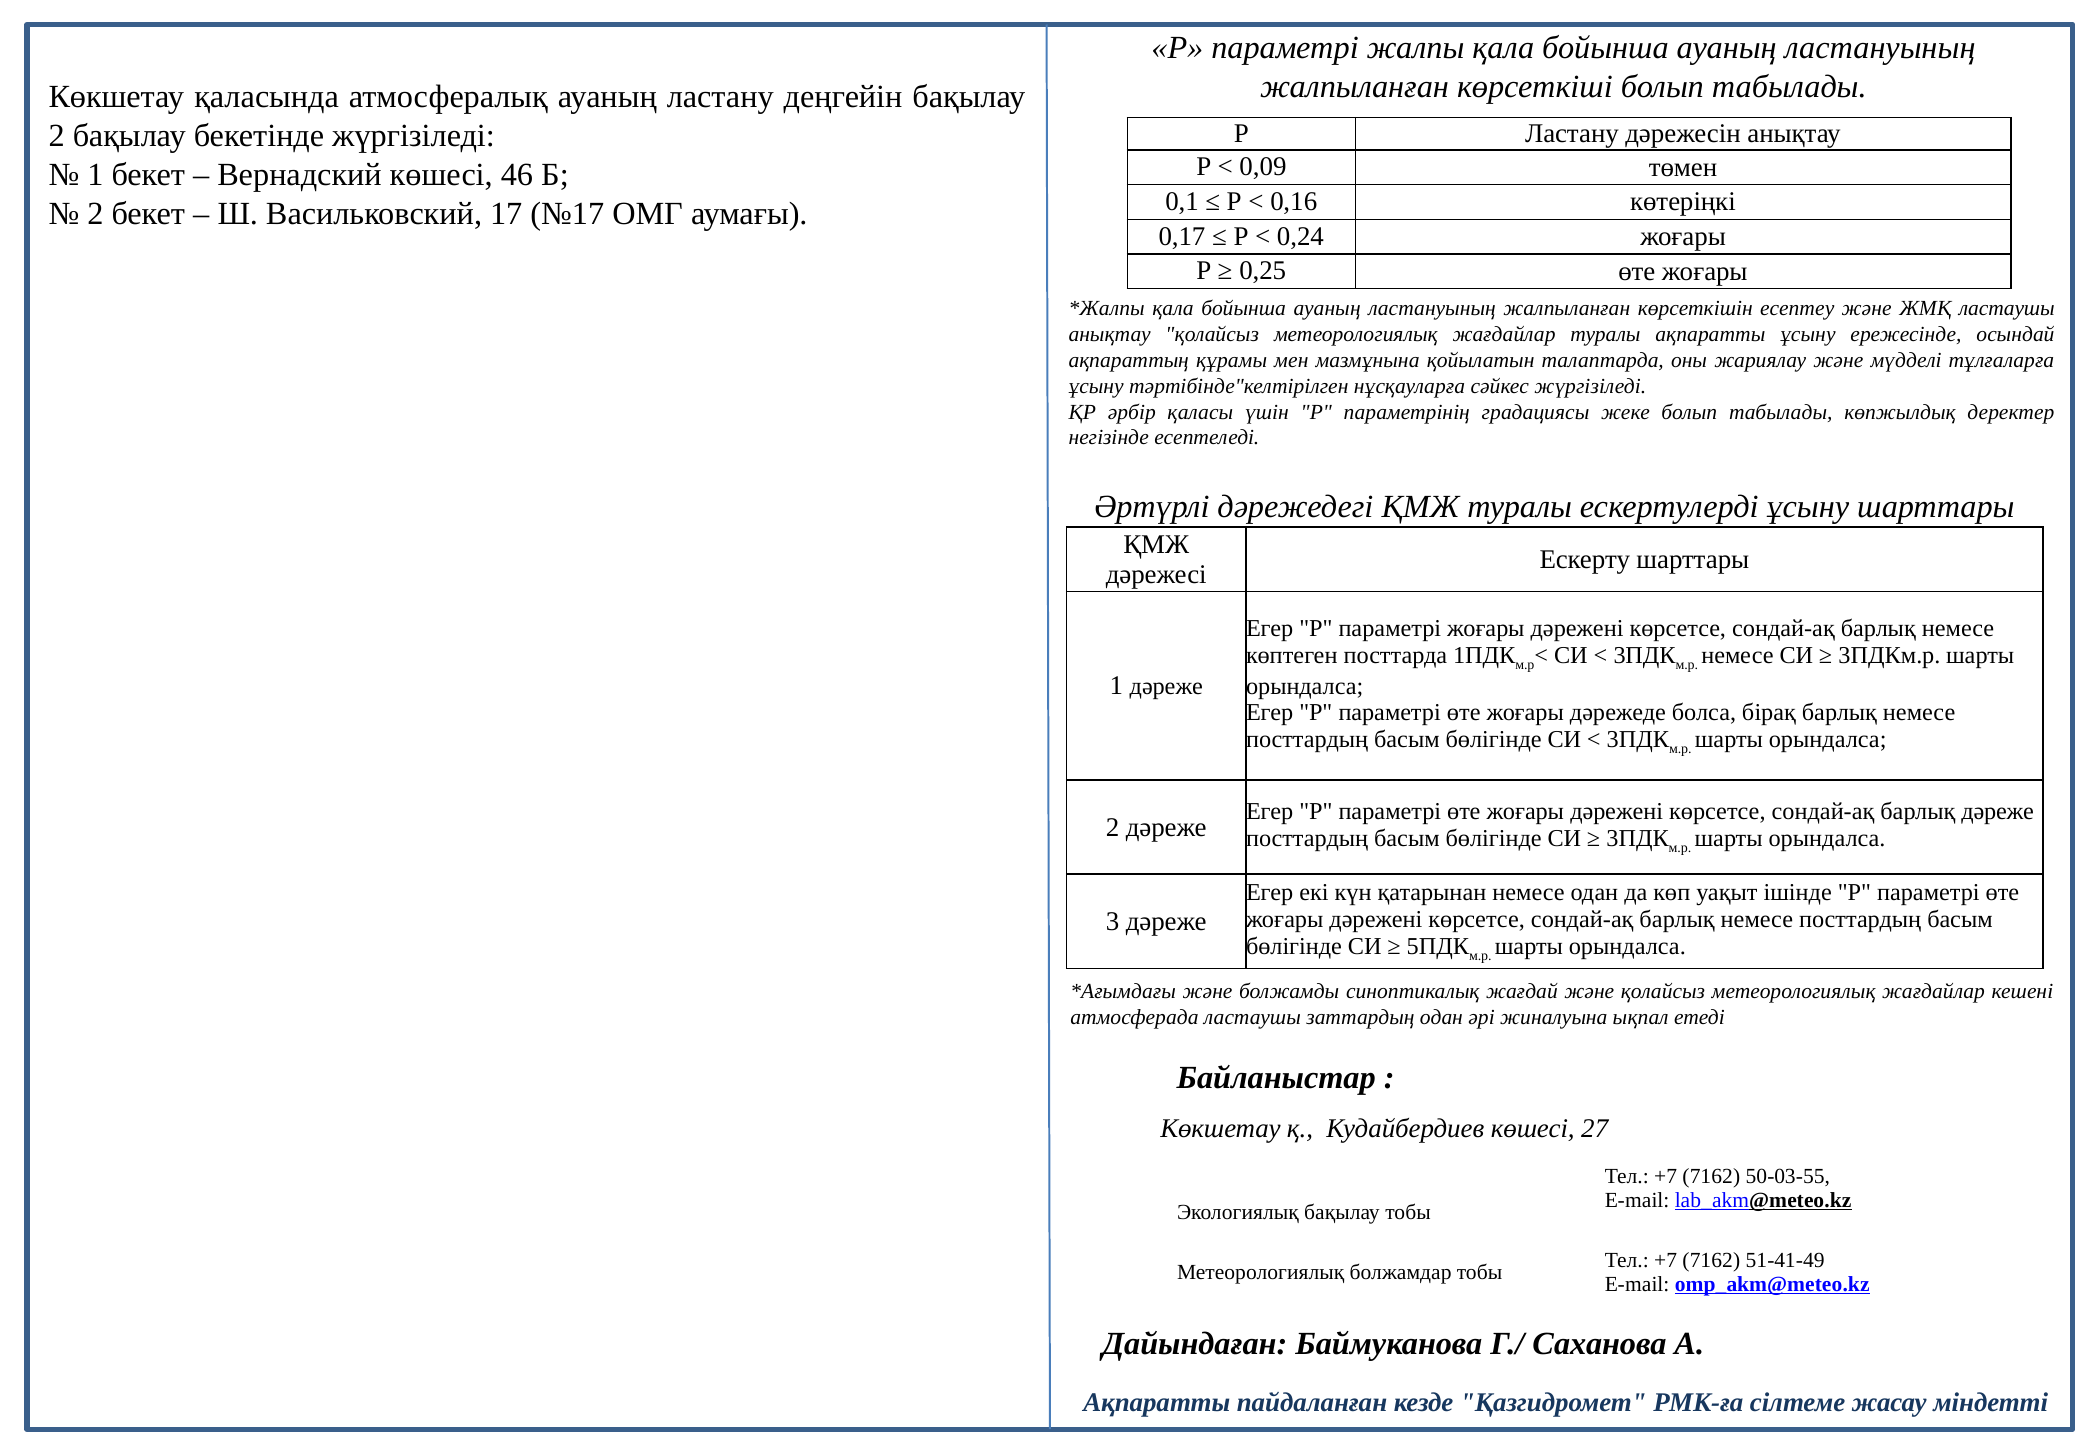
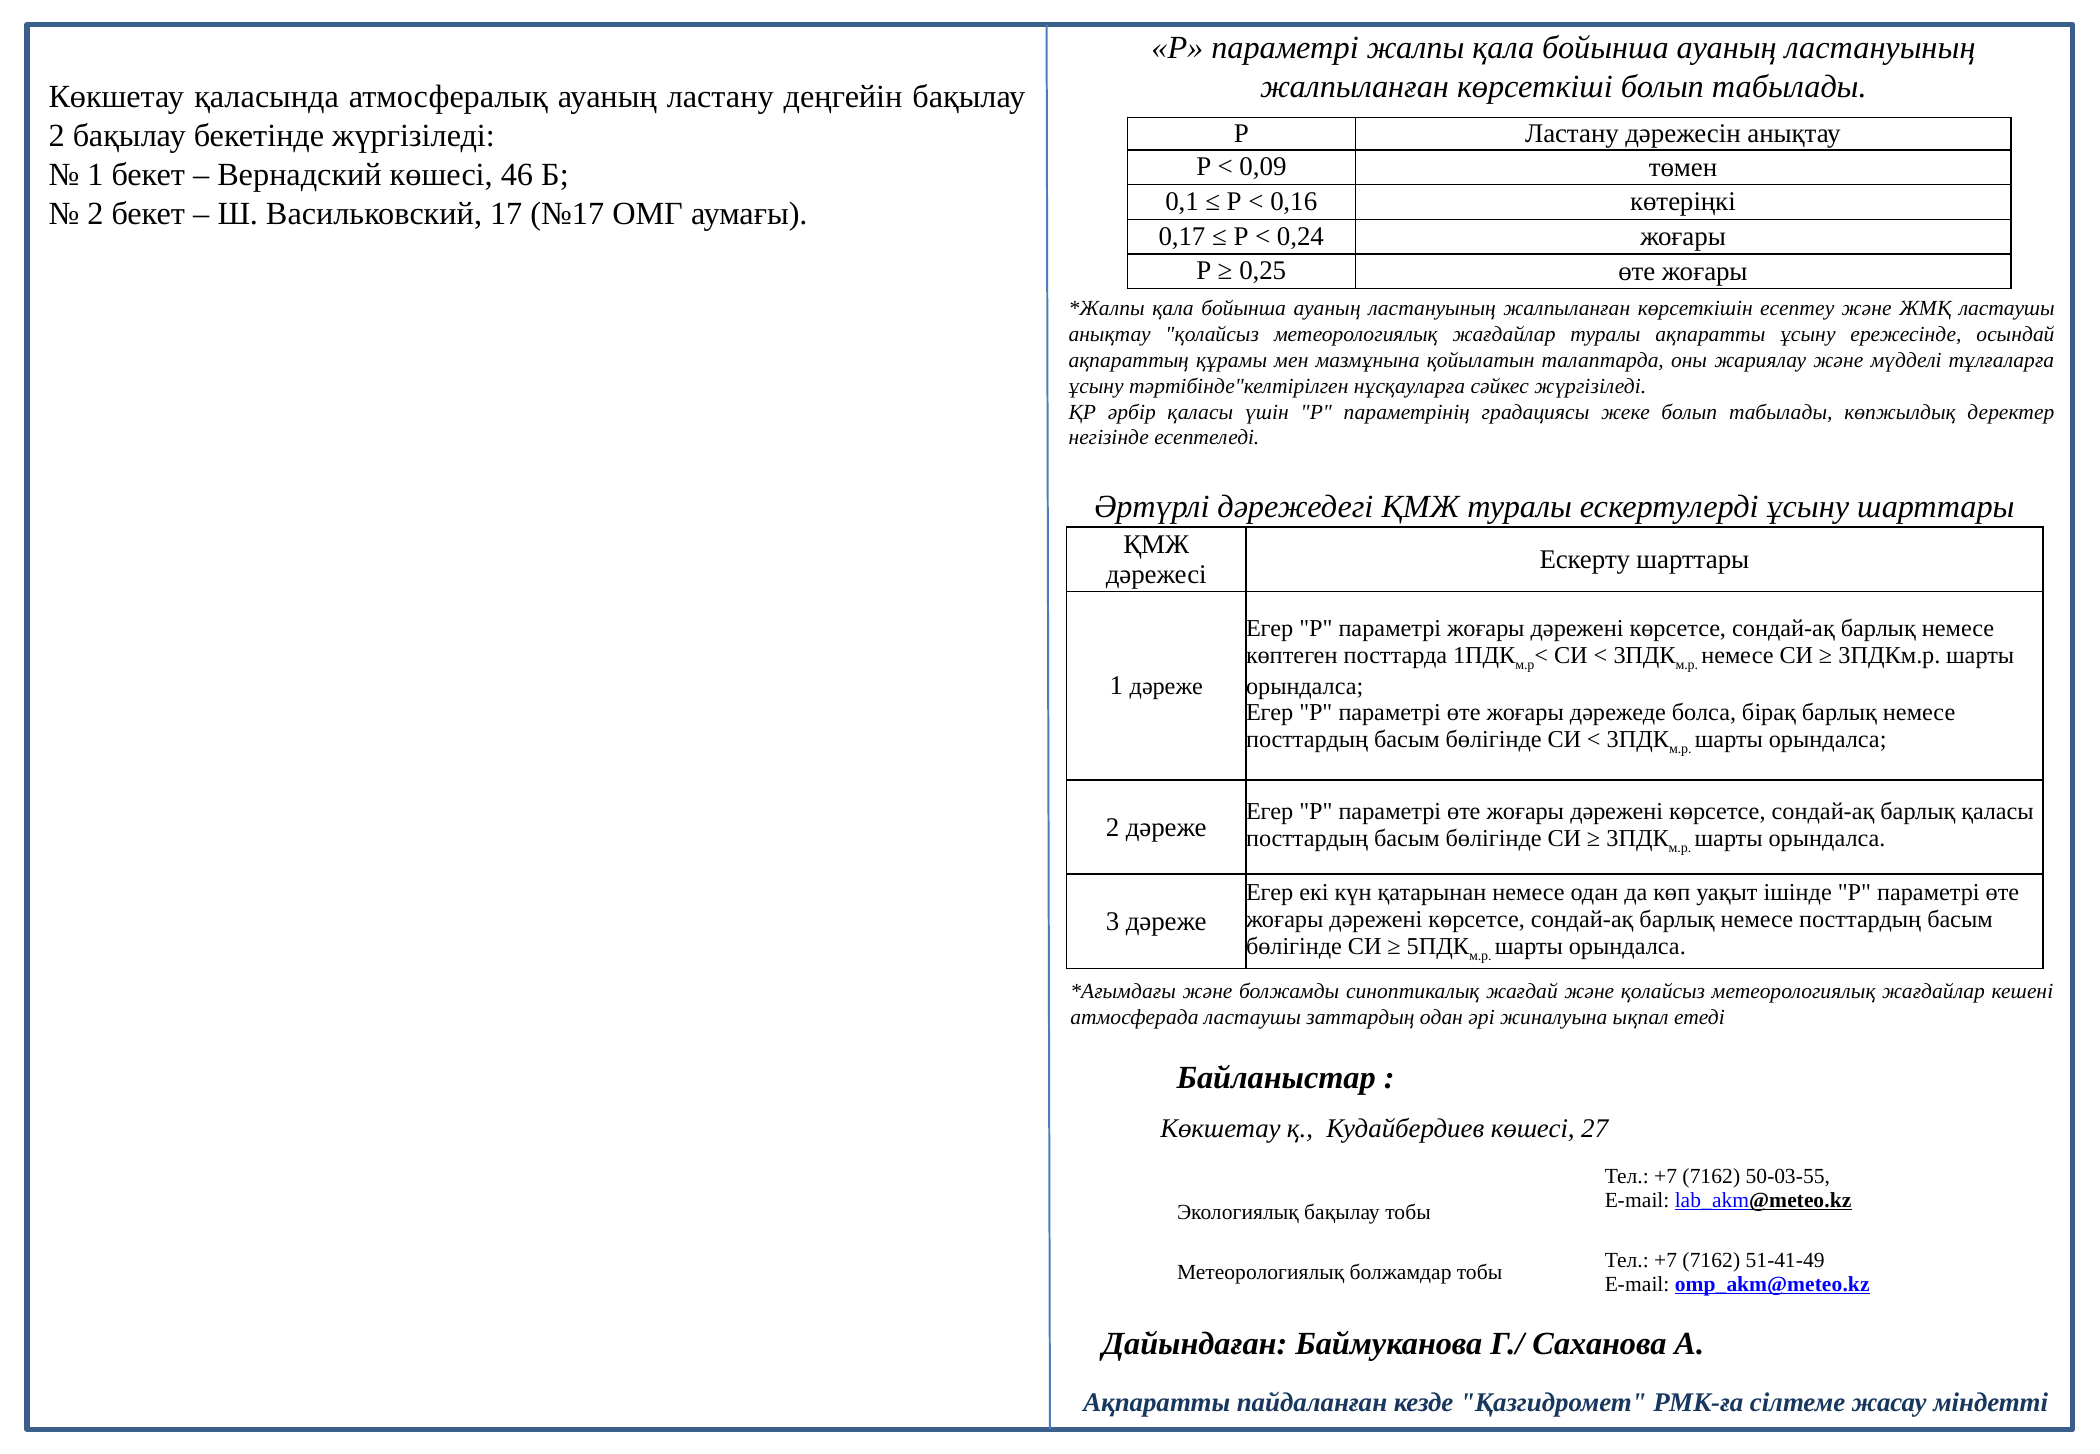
барлық дәреже: дәреже -> қаласы
